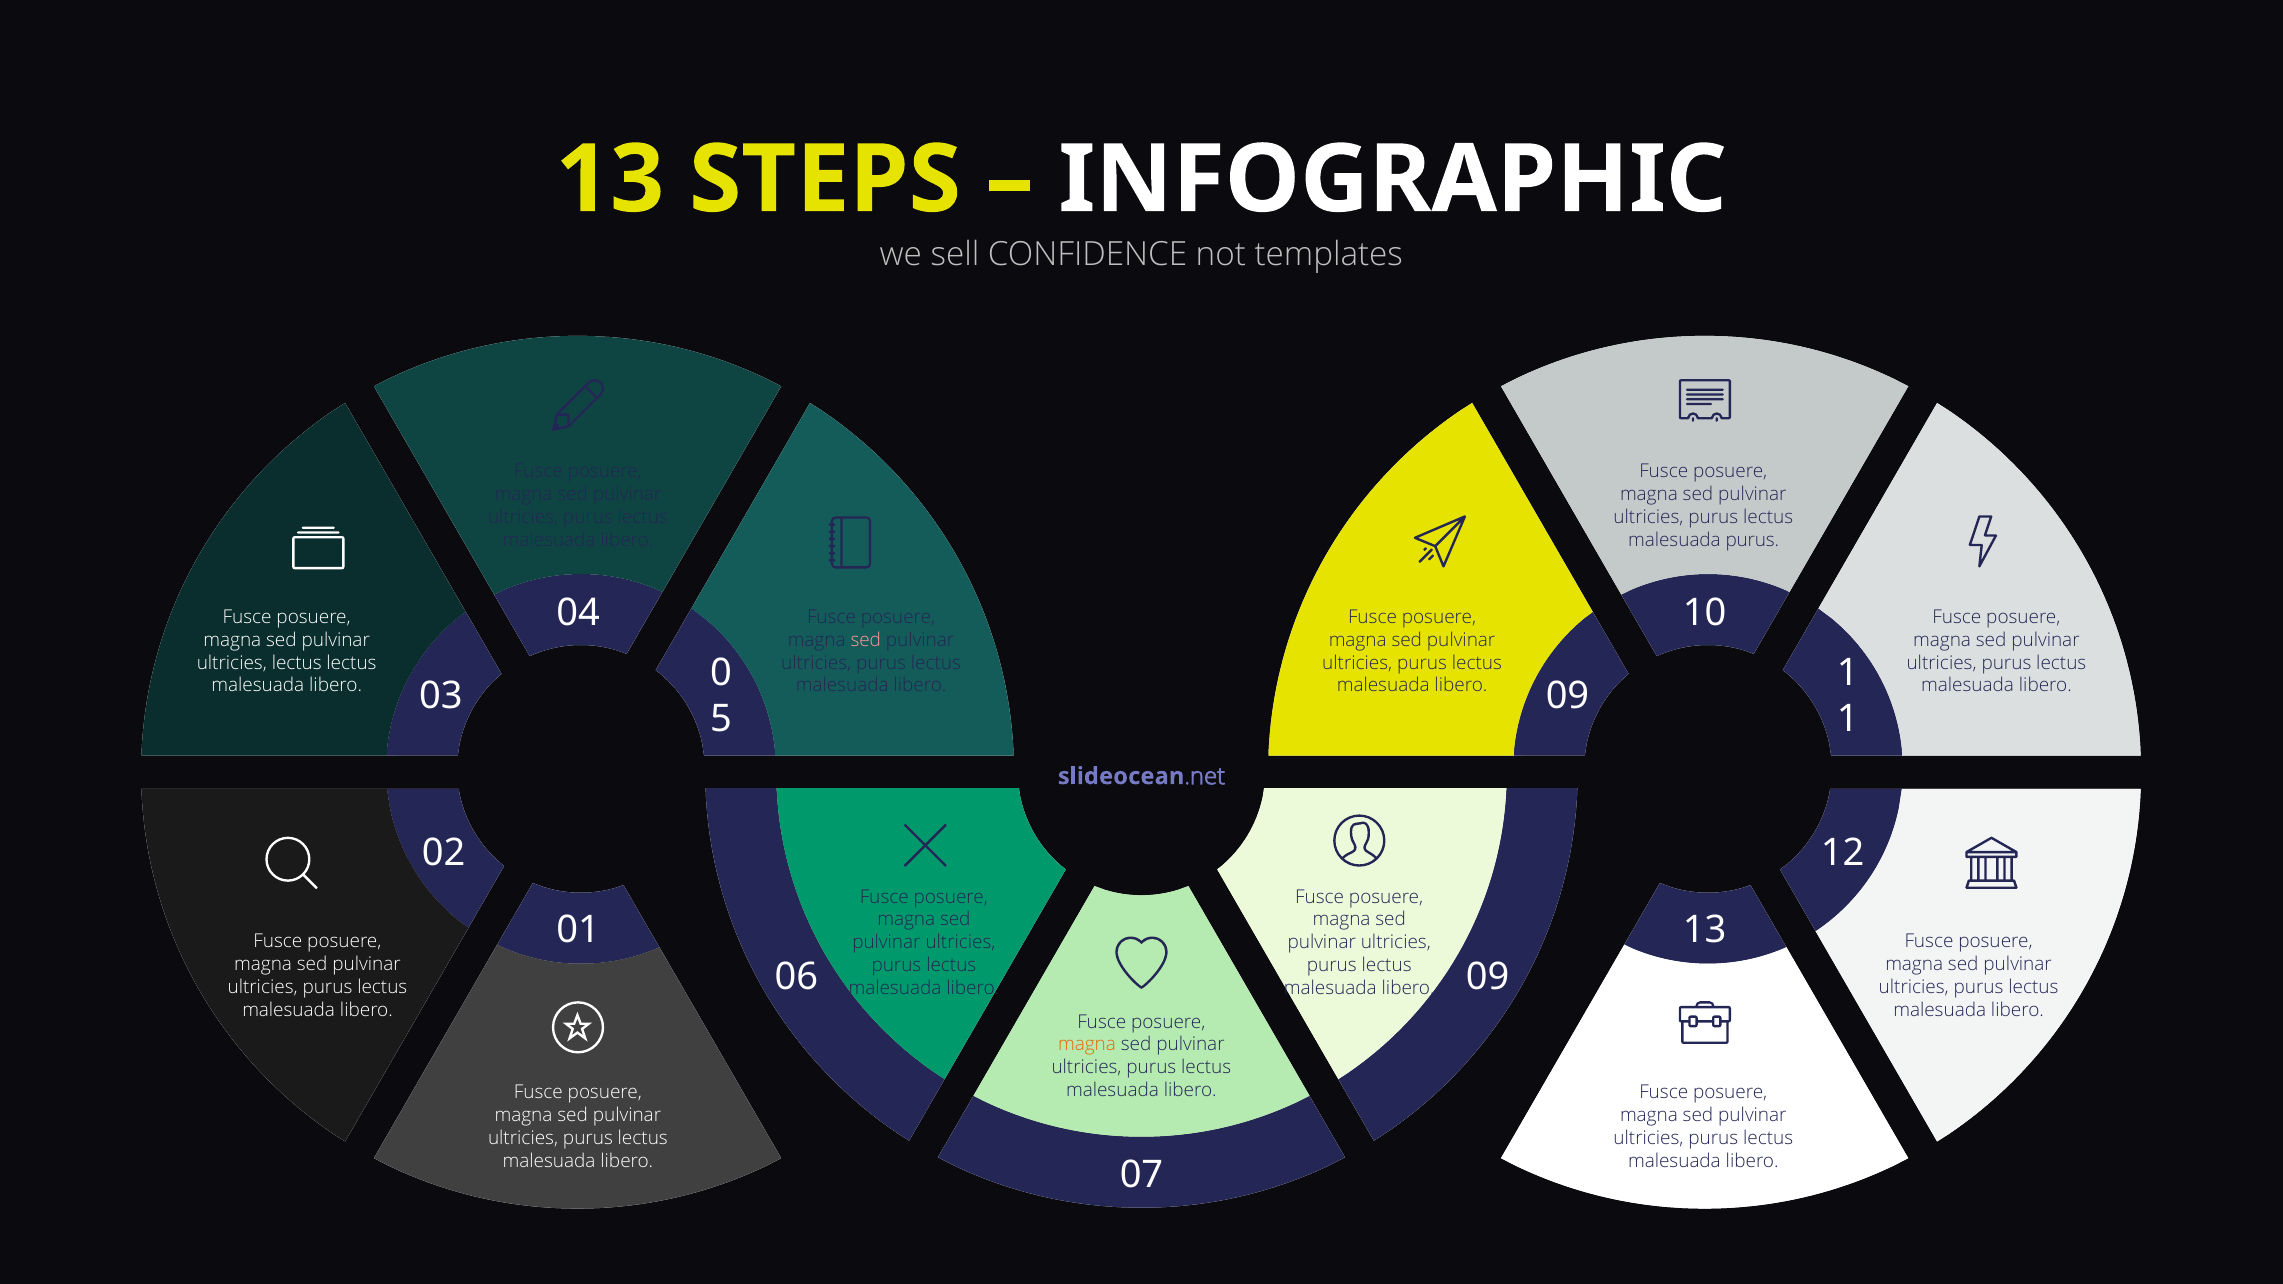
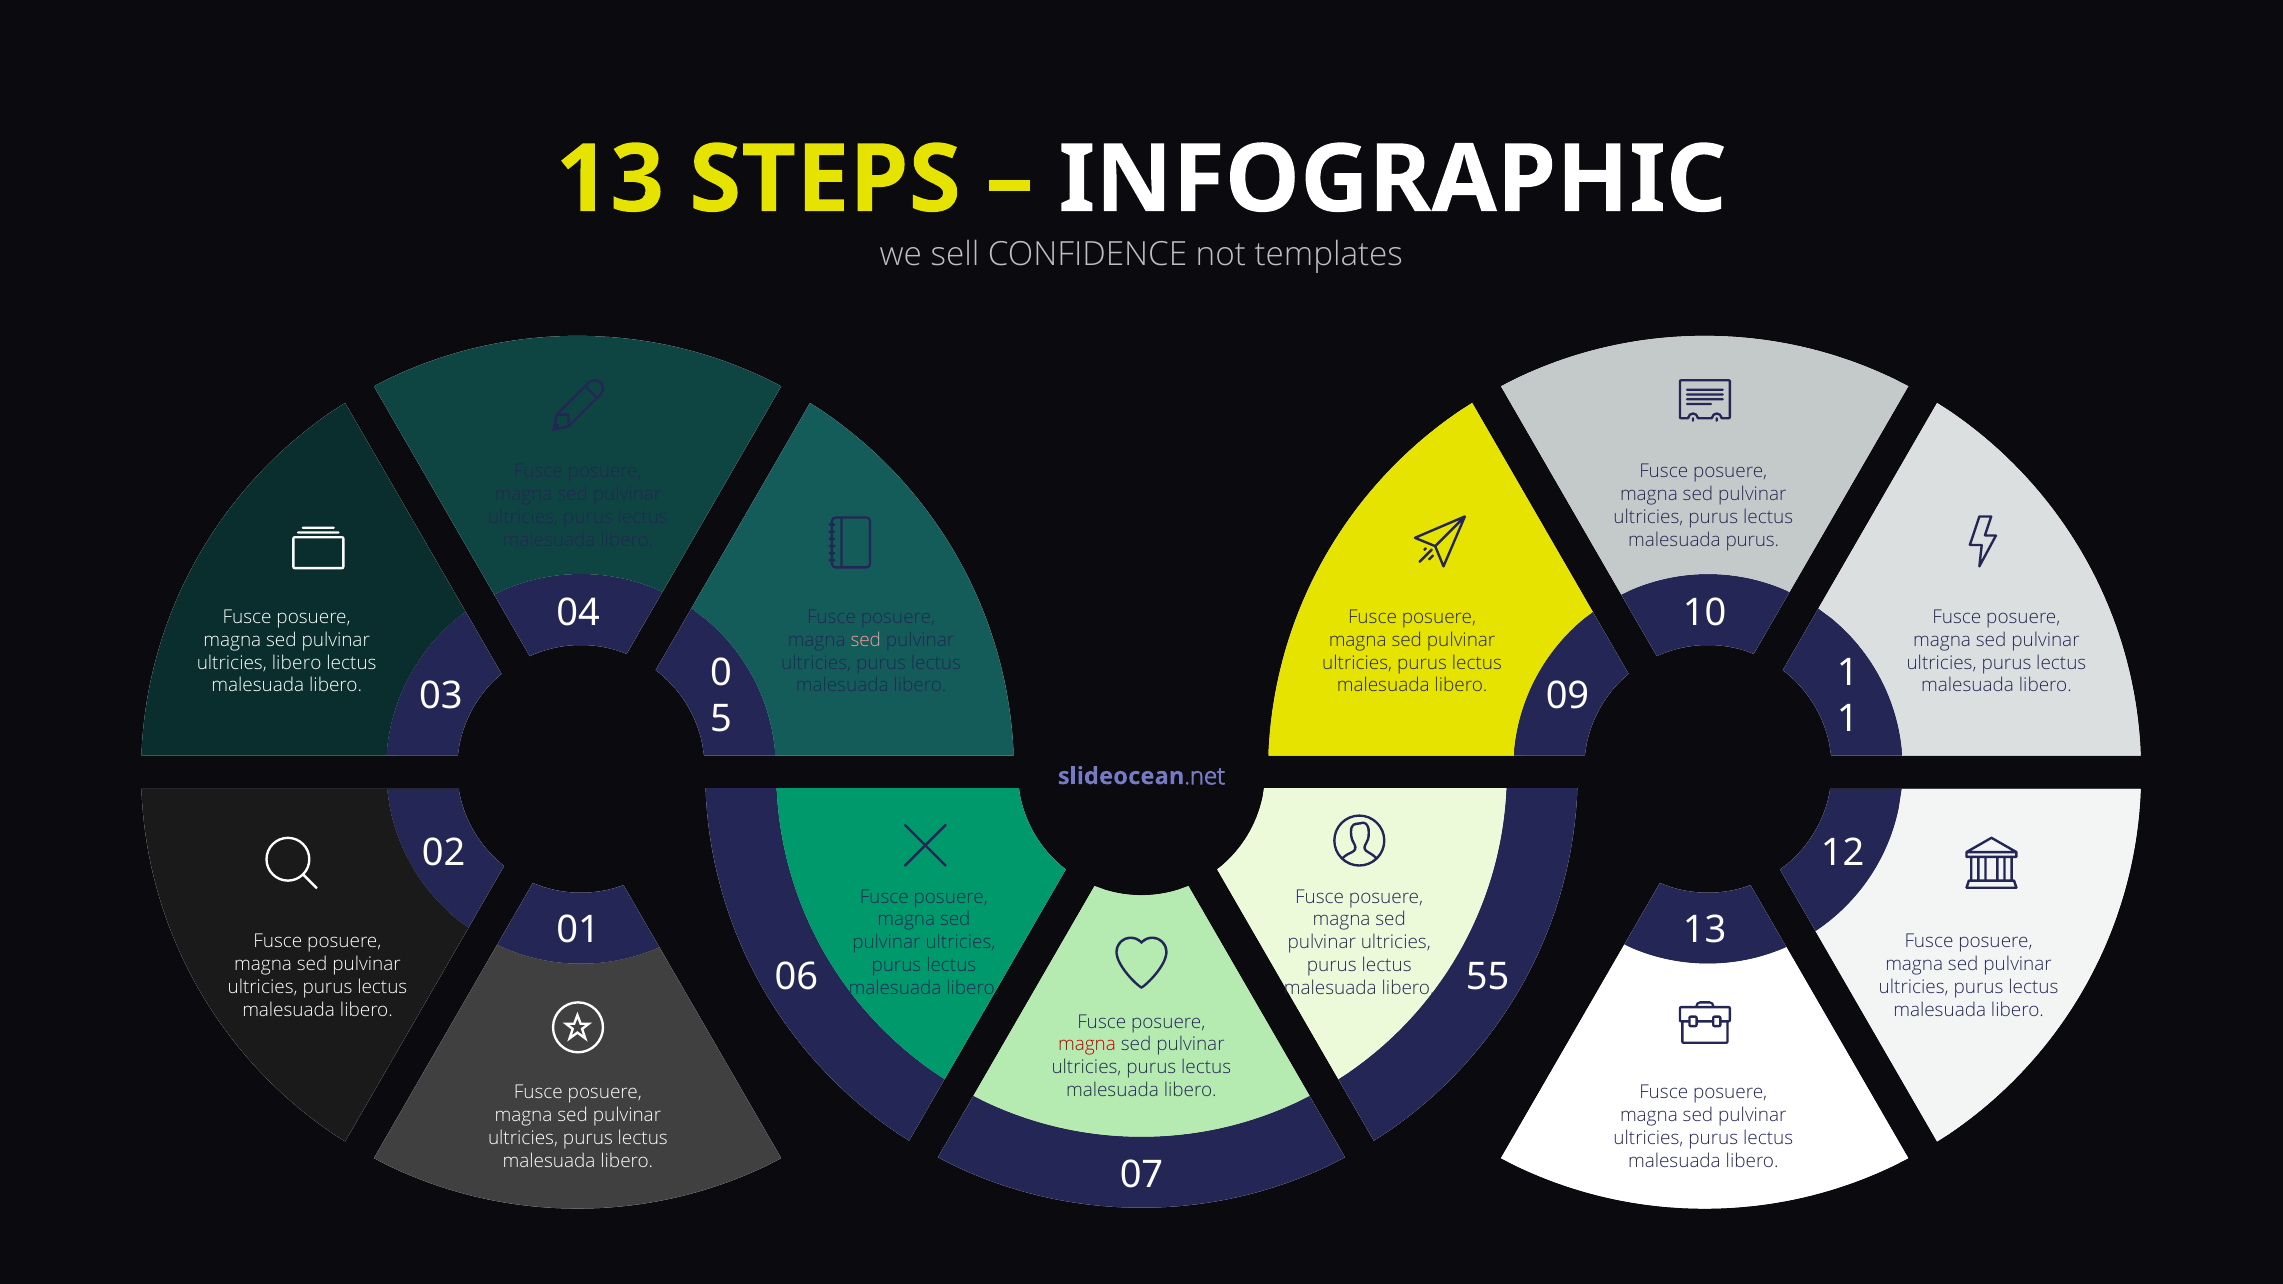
ultricies lectus: lectus -> libero
06 09: 09 -> 55
magna at (1087, 1045) colour: orange -> red
